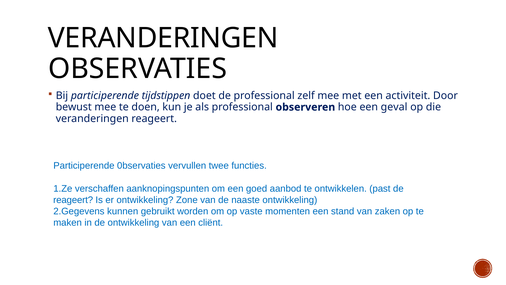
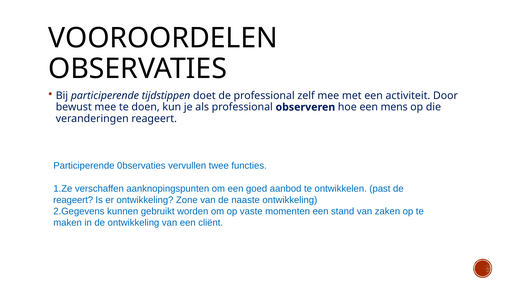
VERANDERINGEN at (163, 38): VERANDERINGEN -> VOOROORDELEN
geval: geval -> mens
